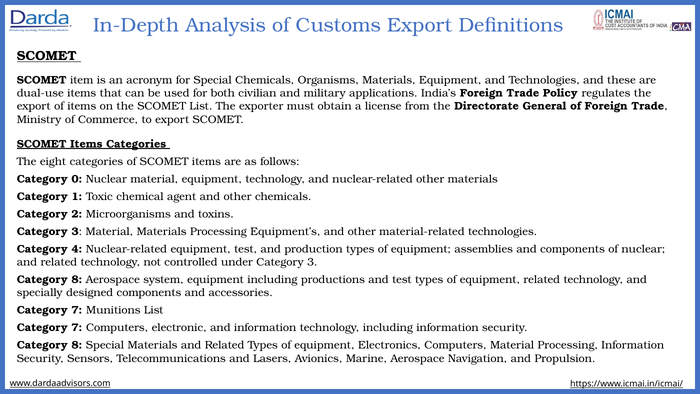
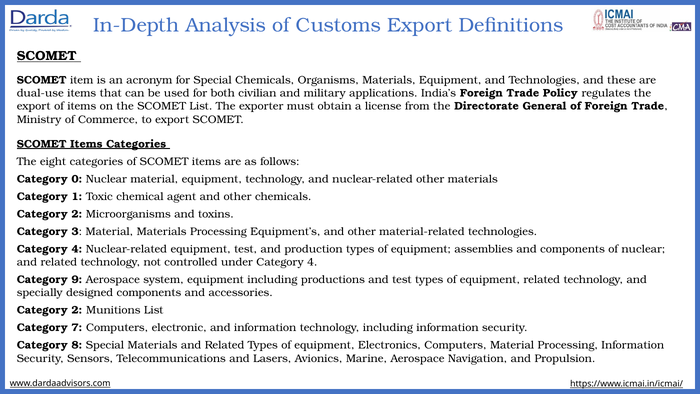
under Category 3: 3 -> 4
8 at (77, 280): 8 -> 9
7 at (77, 310): 7 -> 2
